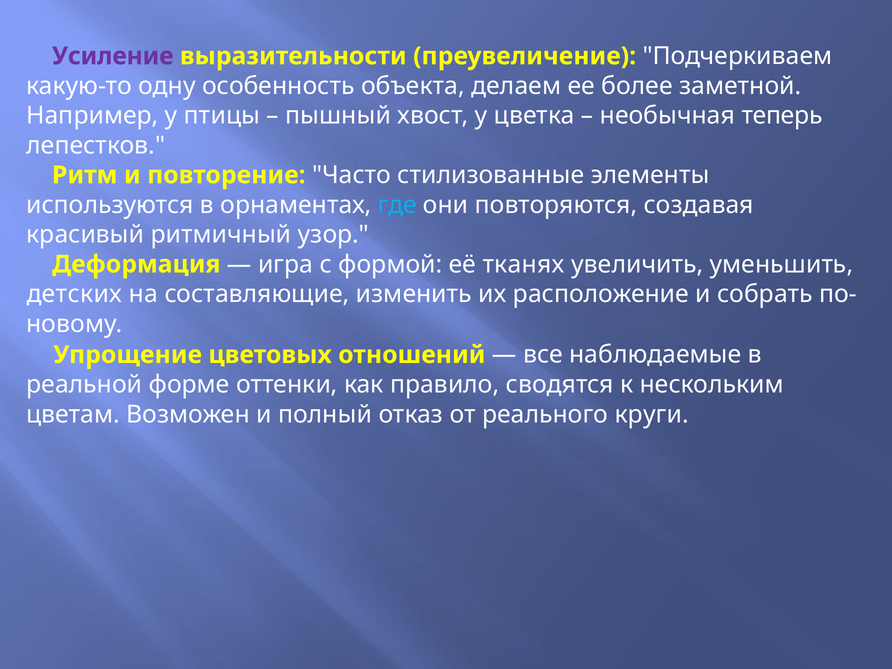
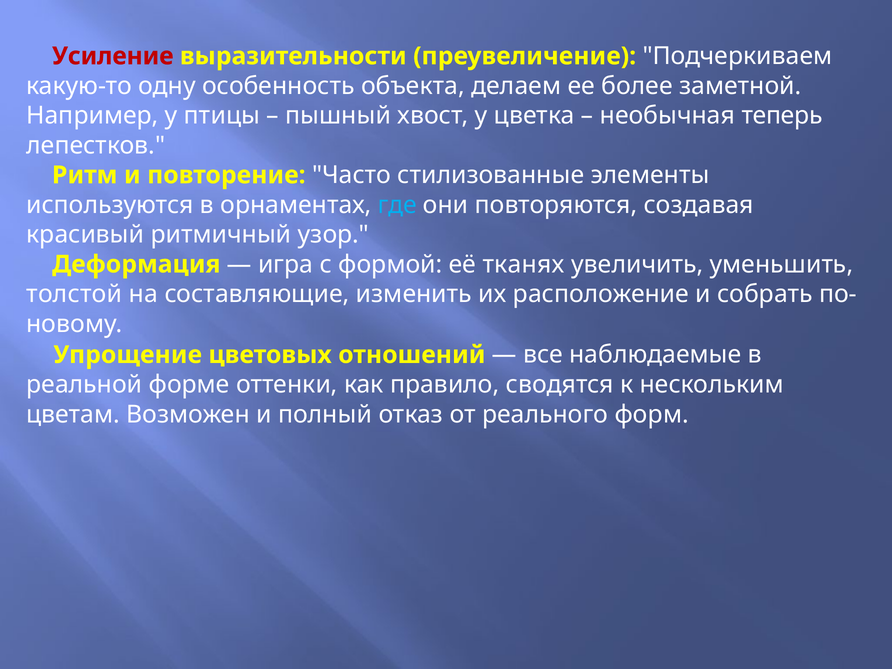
Усиление colour: purple -> red
детских: детских -> толстой
круги: круги -> форм
